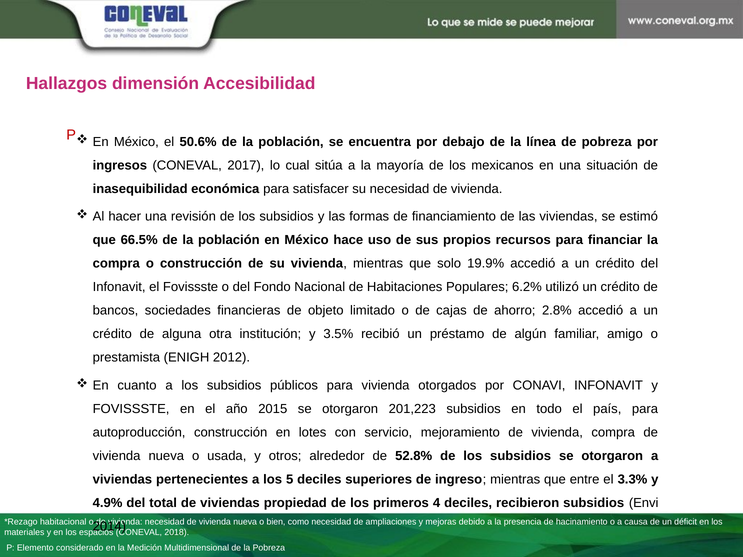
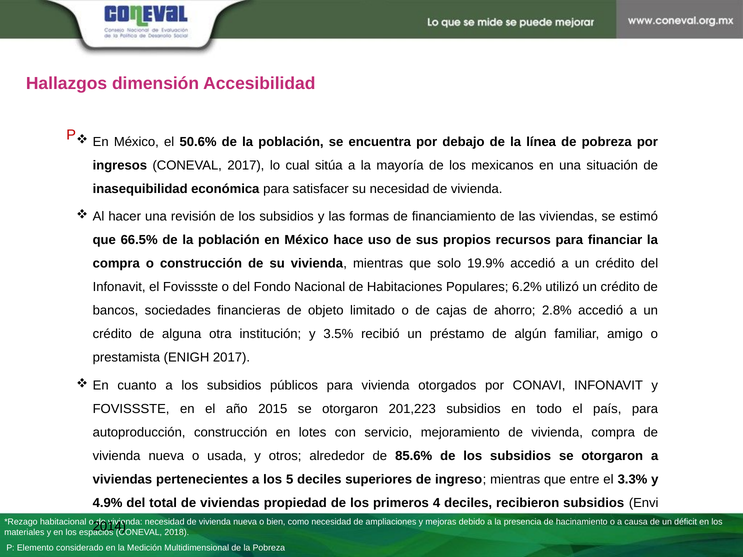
ENIGH 2012: 2012 -> 2017
52.8%: 52.8% -> 85.6%
